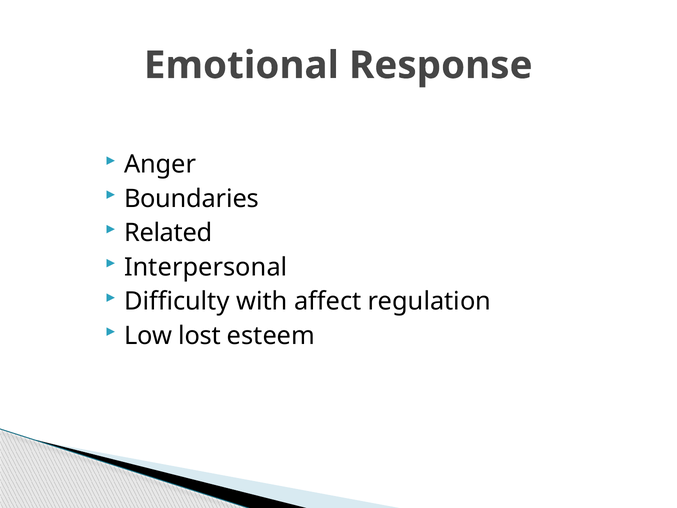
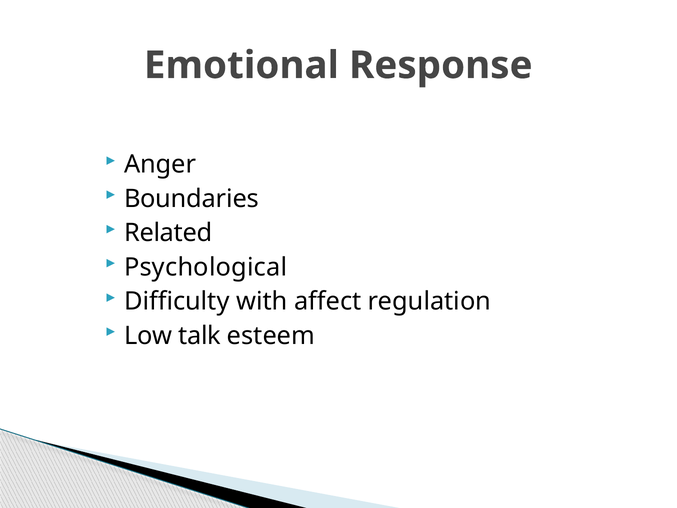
Interpersonal: Interpersonal -> Psychological
lost: lost -> talk
